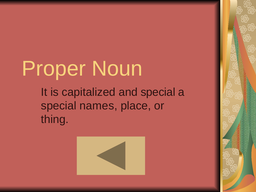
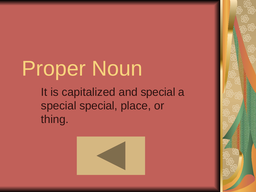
special names: names -> special
